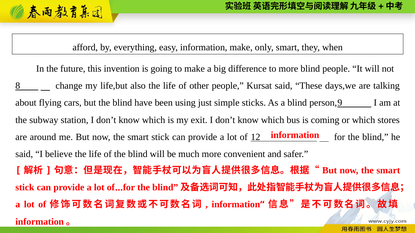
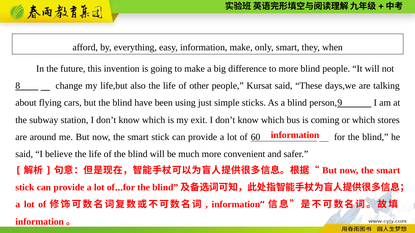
12: 12 -> 60
